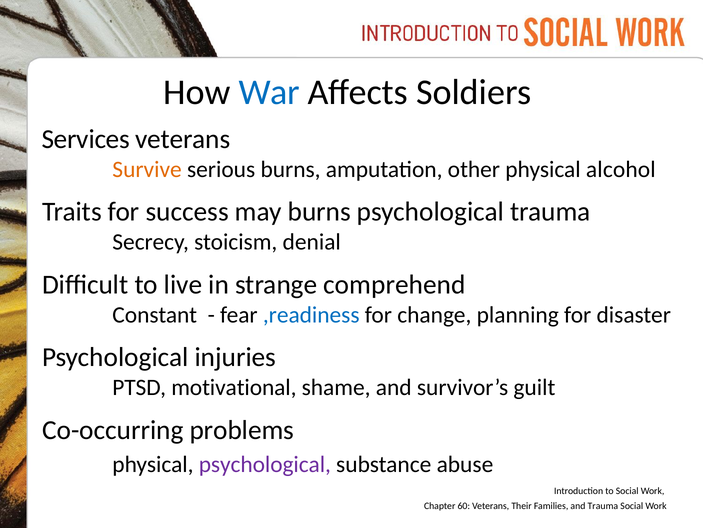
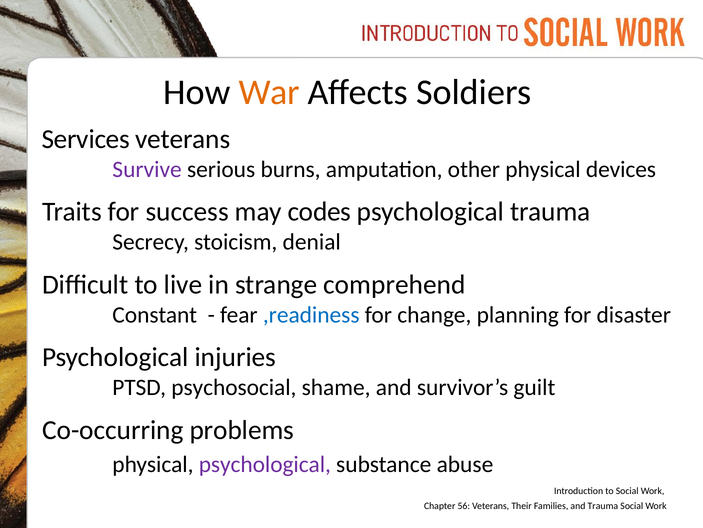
War colour: blue -> orange
Survive colour: orange -> purple
alcohol: alcohol -> devices
may burns: burns -> codes
motivational: motivational -> psychosocial
60: 60 -> 56
